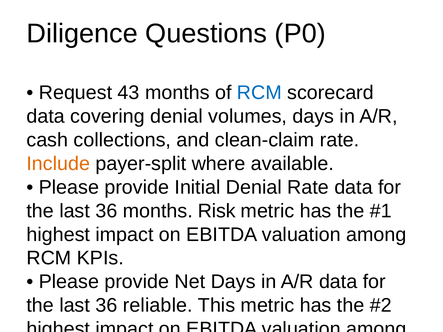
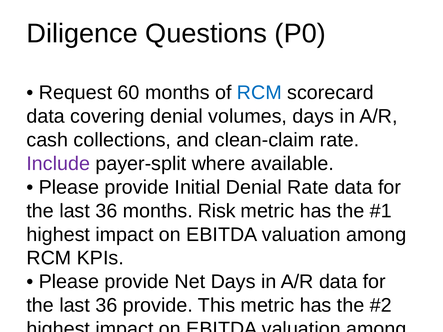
43: 43 -> 60
Include colour: orange -> purple
36 reliable: reliable -> provide
